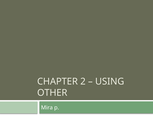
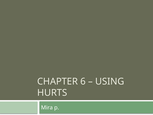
2: 2 -> 6
OTHER: OTHER -> HURTS
